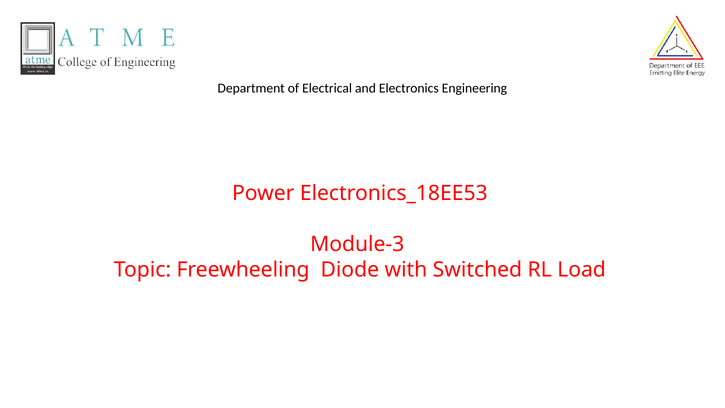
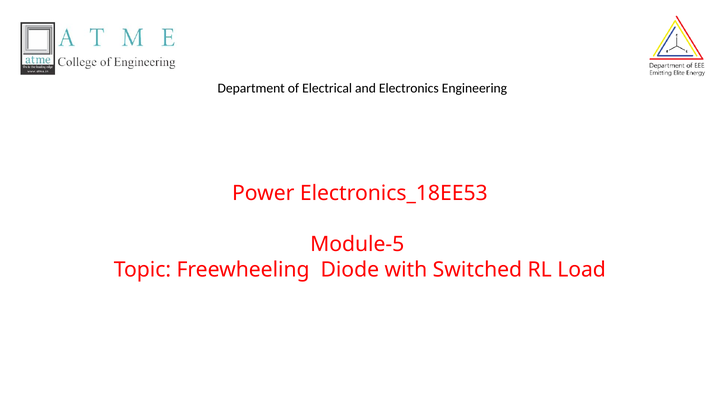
Module-3: Module-3 -> Module-5
